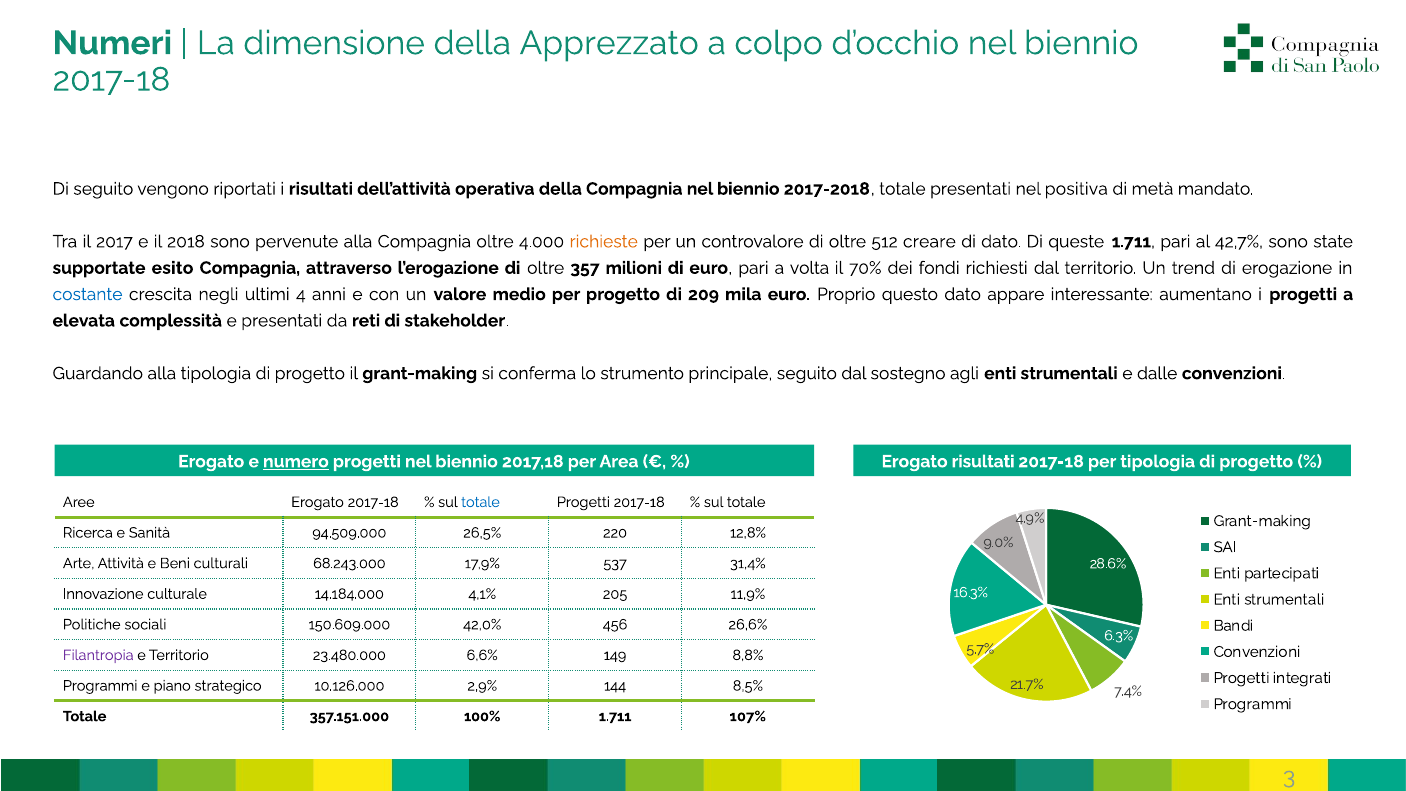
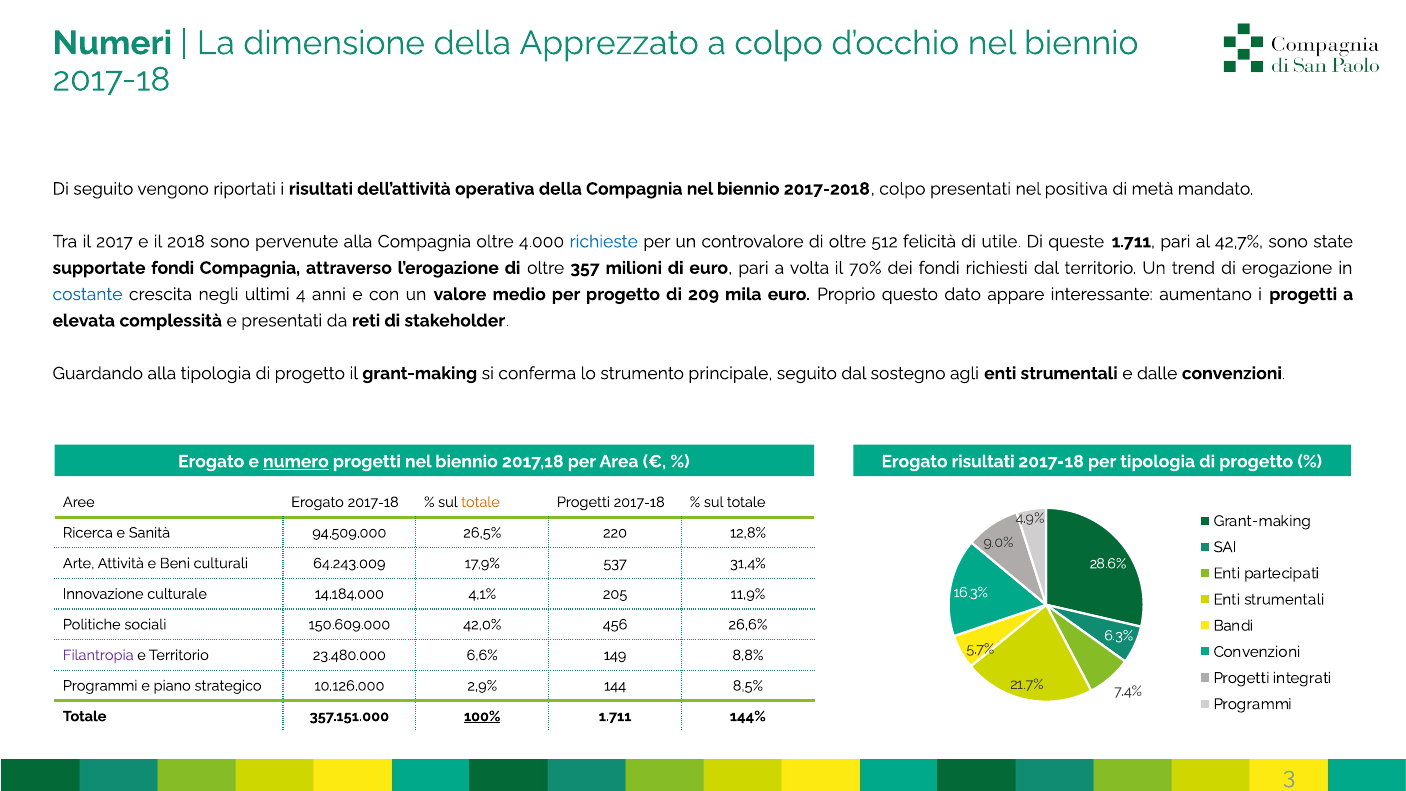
2017-2018 totale: totale -> colpo
richieste colour: orange -> blue
creare: creare -> felicità
di dato: dato -> utile
supportate esito: esito -> fondi
totale at (480, 502) colour: blue -> orange
68.243.000: 68.243.000 -> 64.243.009
100% underline: none -> present
107%: 107% -> 144%
